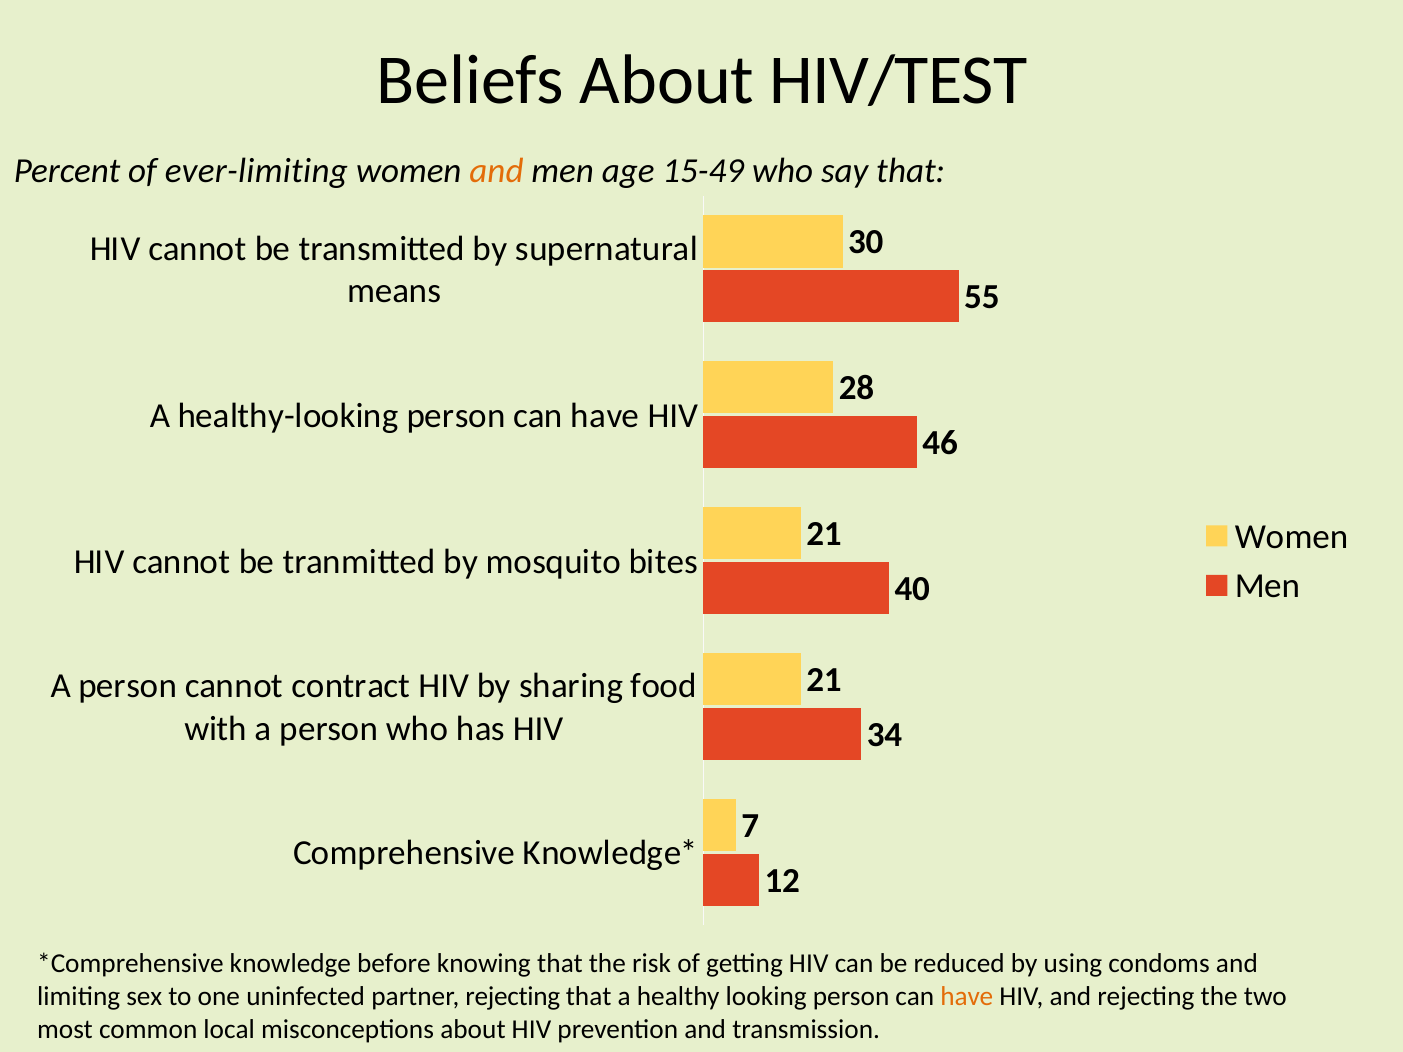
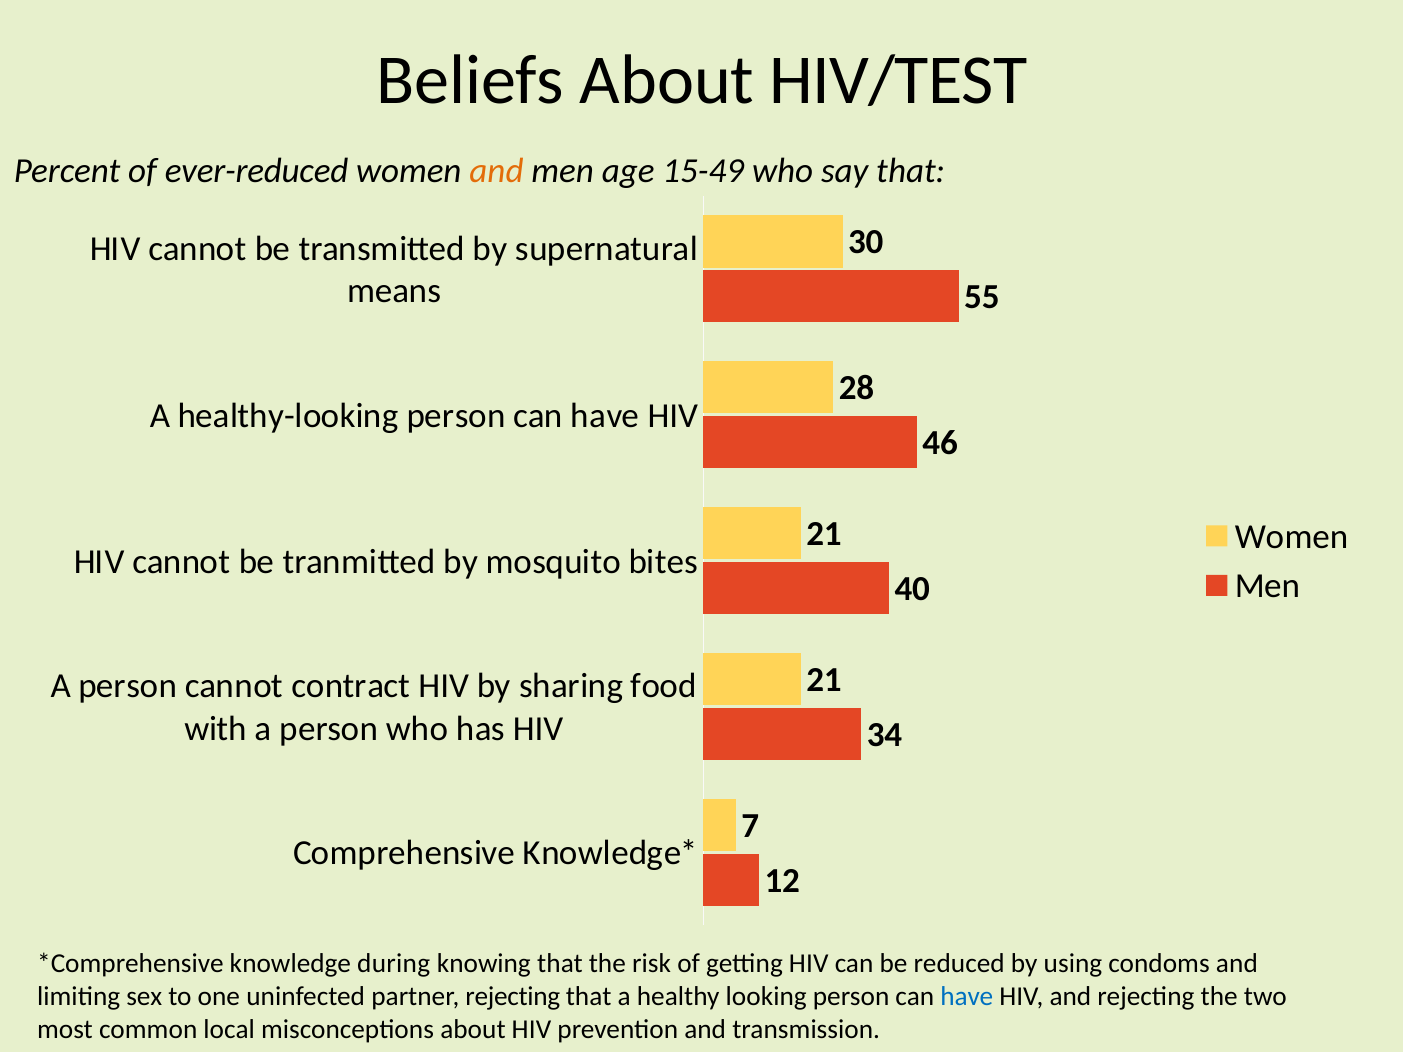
ever-limiting: ever-limiting -> ever-reduced
before: before -> during
have at (967, 997) colour: orange -> blue
